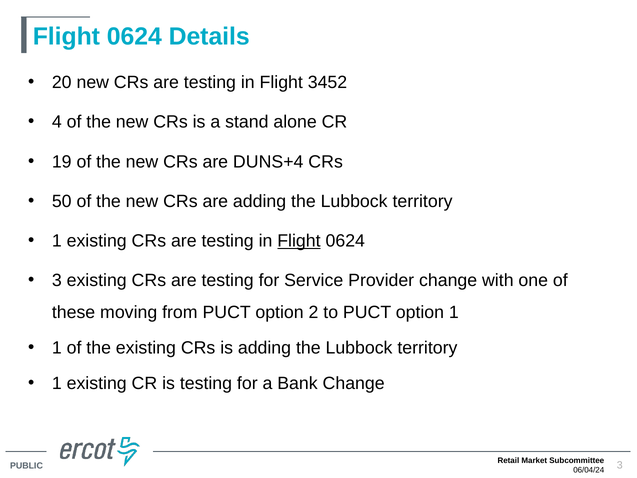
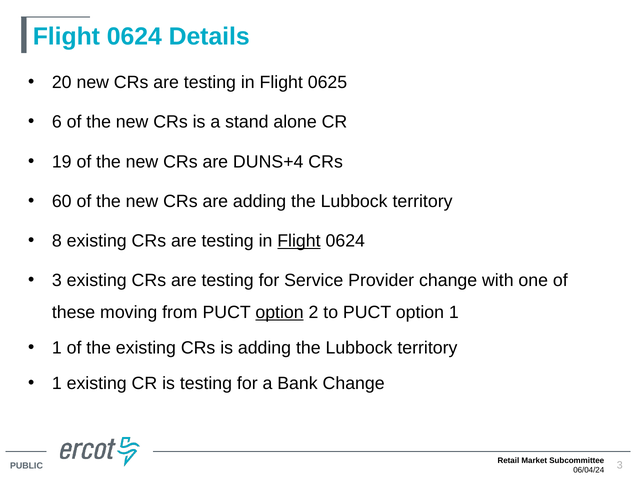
3452: 3452 -> 0625
4: 4 -> 6
50: 50 -> 60
1 at (57, 241): 1 -> 8
option at (280, 312) underline: none -> present
